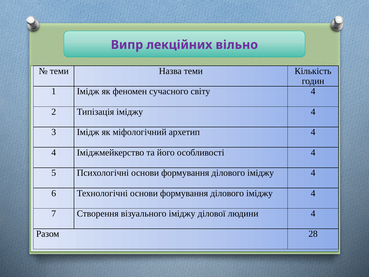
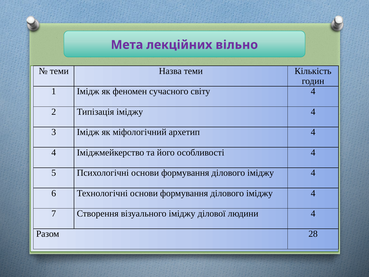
Випр: Випр -> Мета
